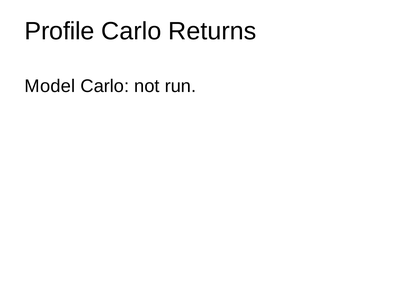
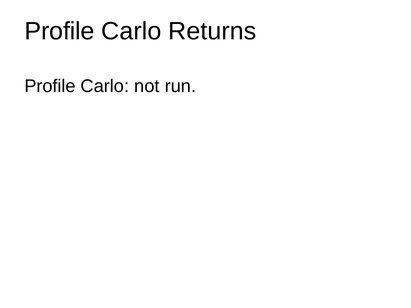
Model at (50, 86): Model -> Profile
